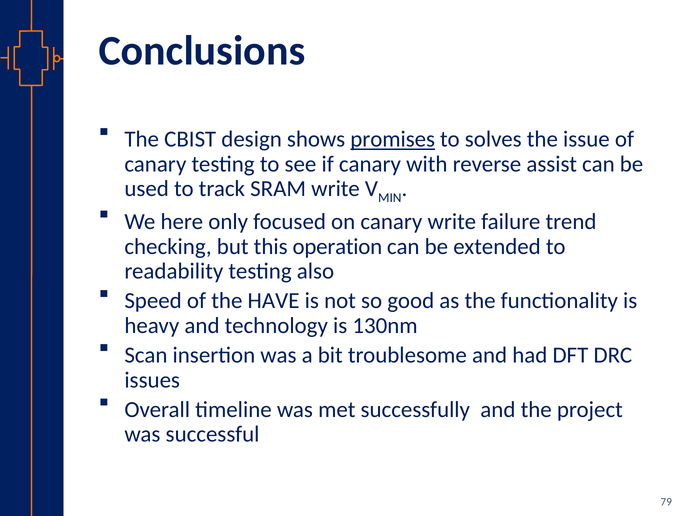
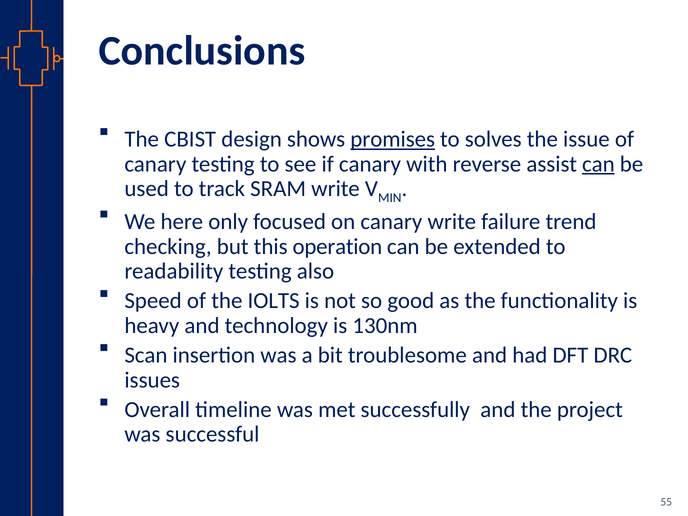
can at (598, 164) underline: none -> present
HAVE: HAVE -> IOLTS
79: 79 -> 55
